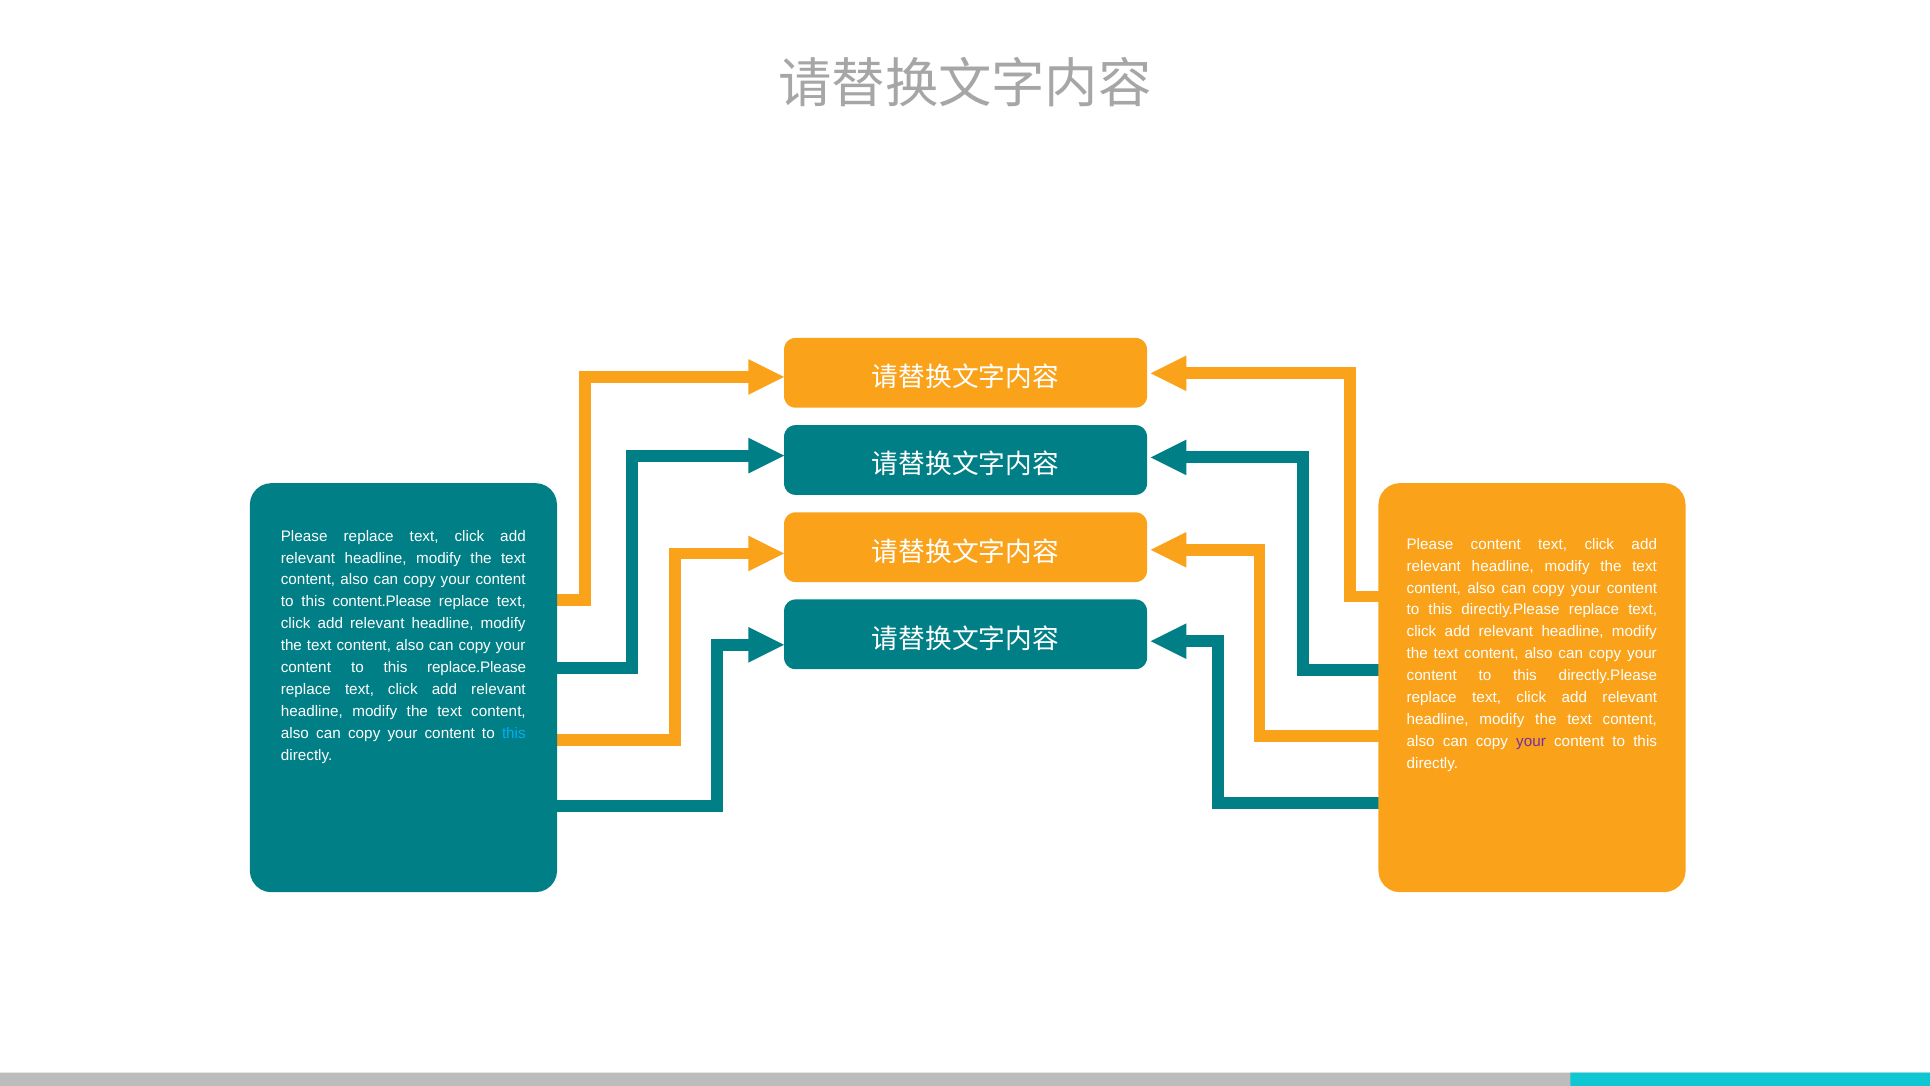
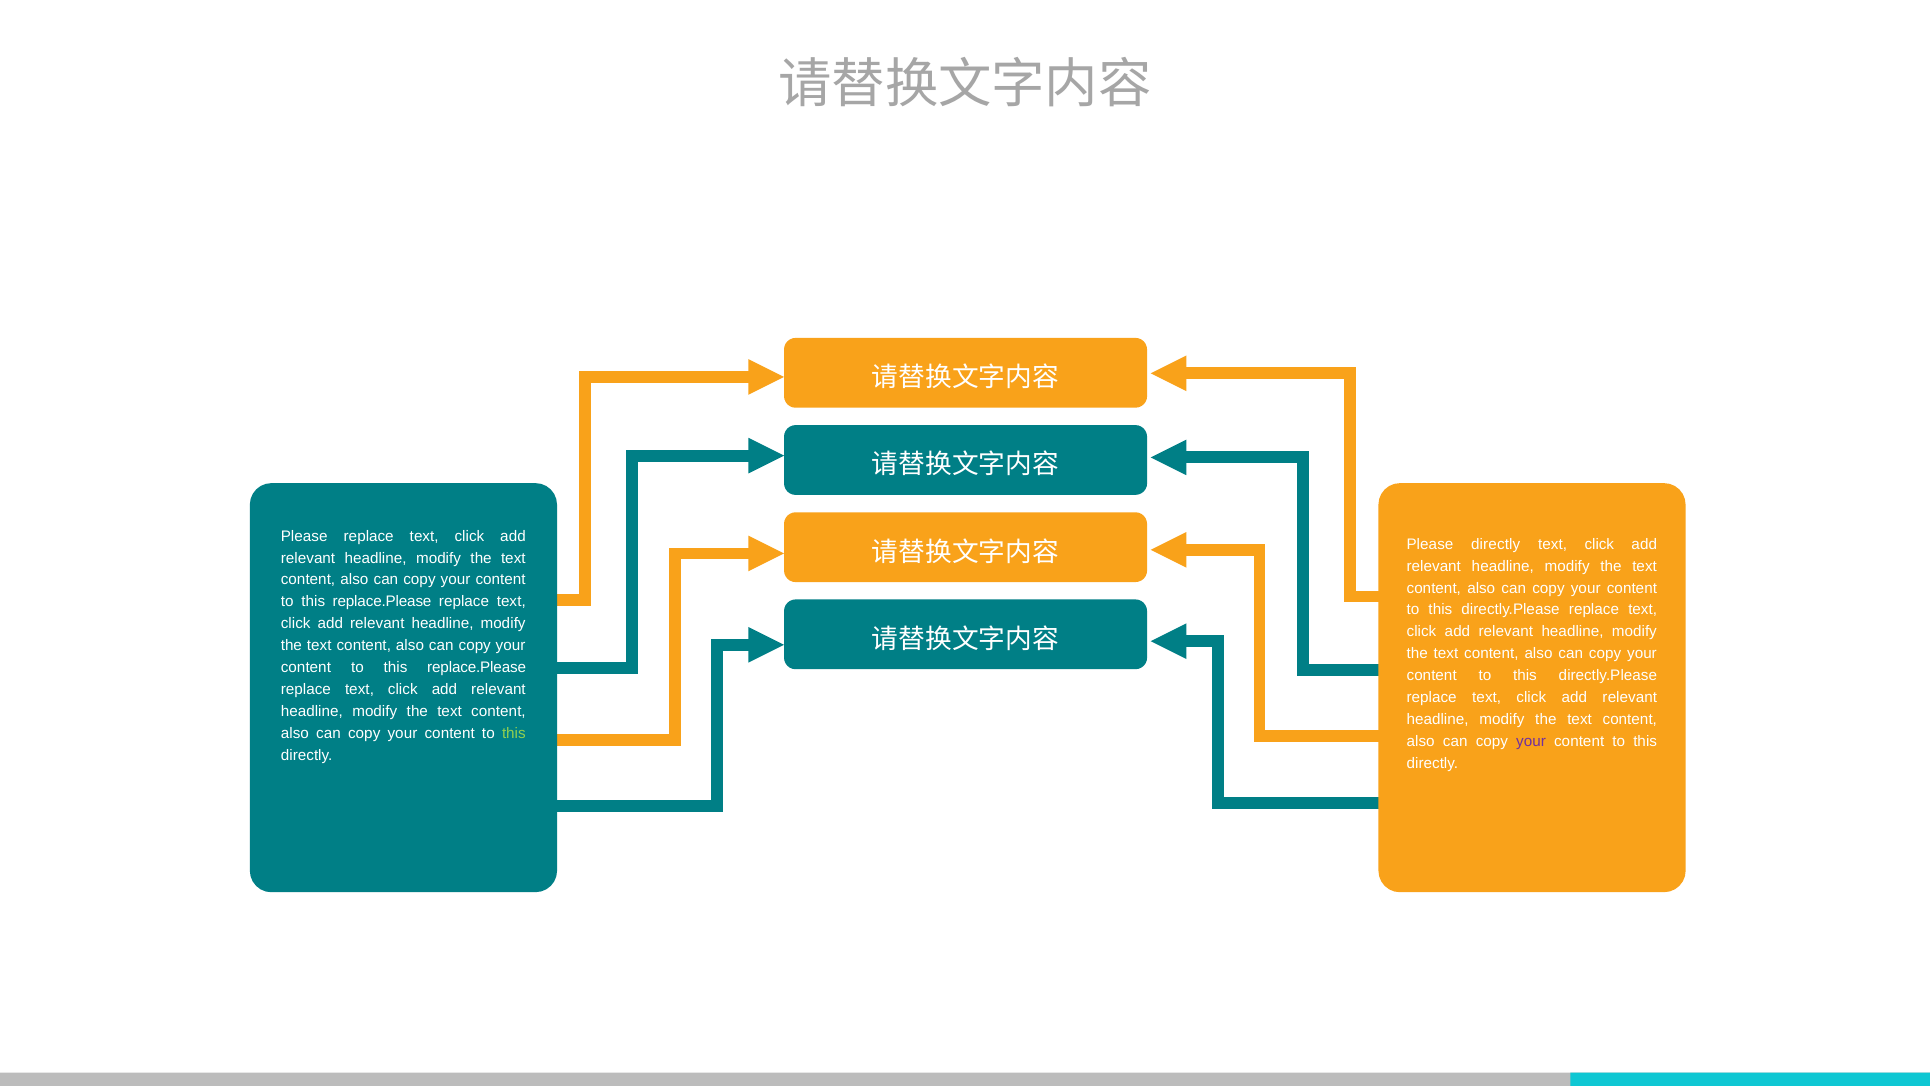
Please content: content -> directly
content.Please at (382, 602): content.Please -> replace.Please
this at (514, 733) colour: light blue -> light green
